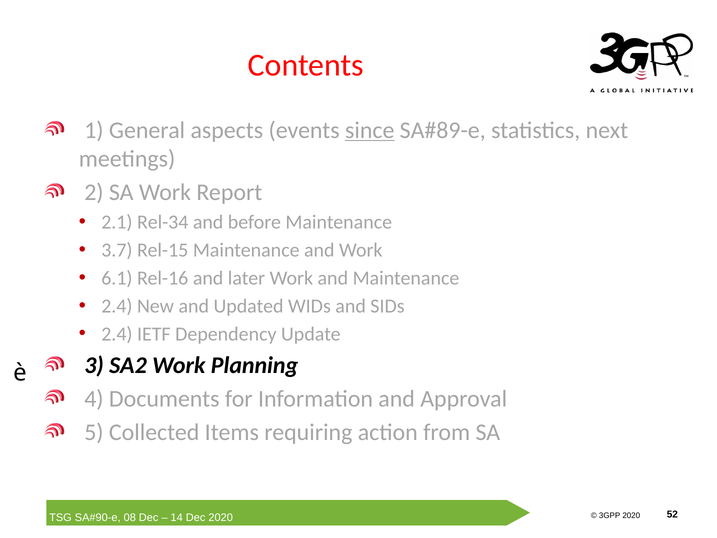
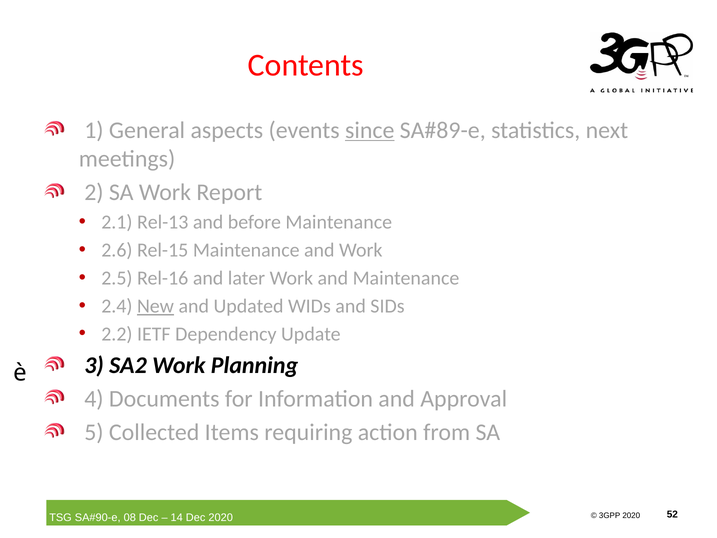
Rel-34: Rel-34 -> Rel-13
3.7: 3.7 -> 2.6
6.1: 6.1 -> 2.5
New underline: none -> present
2.4 at (117, 334): 2.4 -> 2.2
